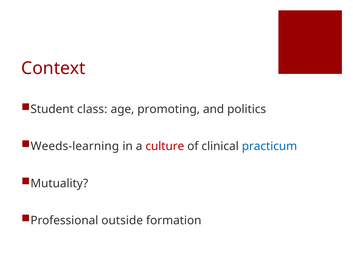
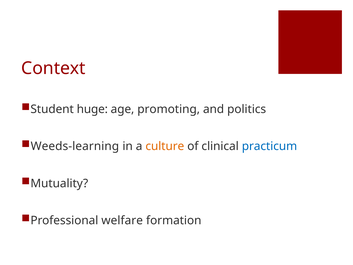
class: class -> huge
culture colour: red -> orange
outside: outside -> welfare
